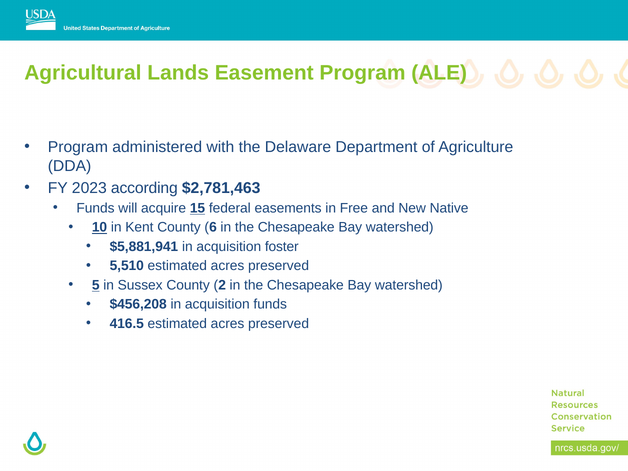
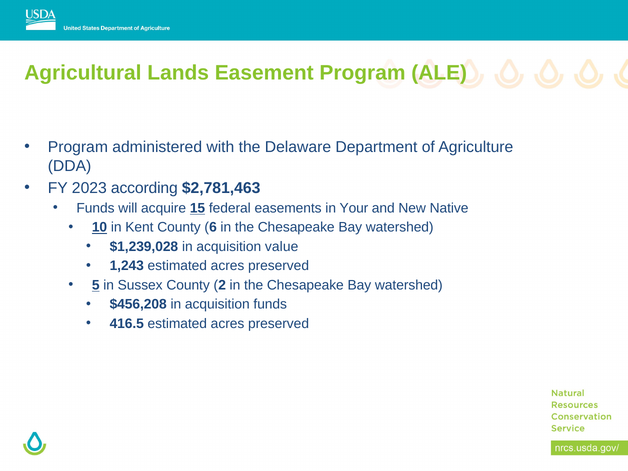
Free: Free -> Your
$5,881,941: $5,881,941 -> $1,239,028
foster: foster -> value
5,510: 5,510 -> 1,243
